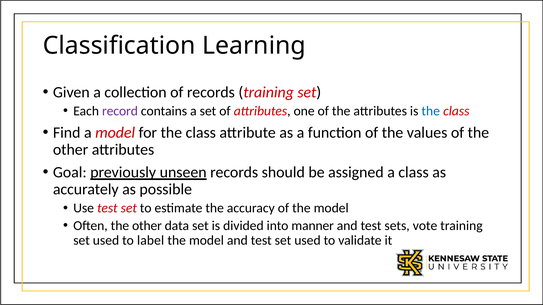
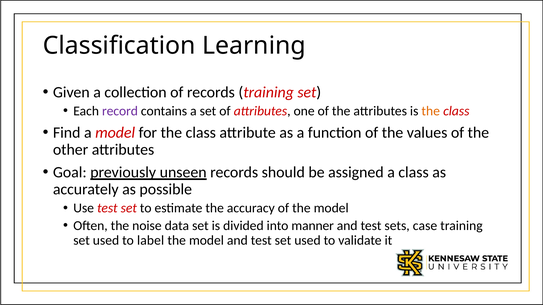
the at (431, 111) colour: blue -> orange
Often the other: other -> noise
vote: vote -> case
